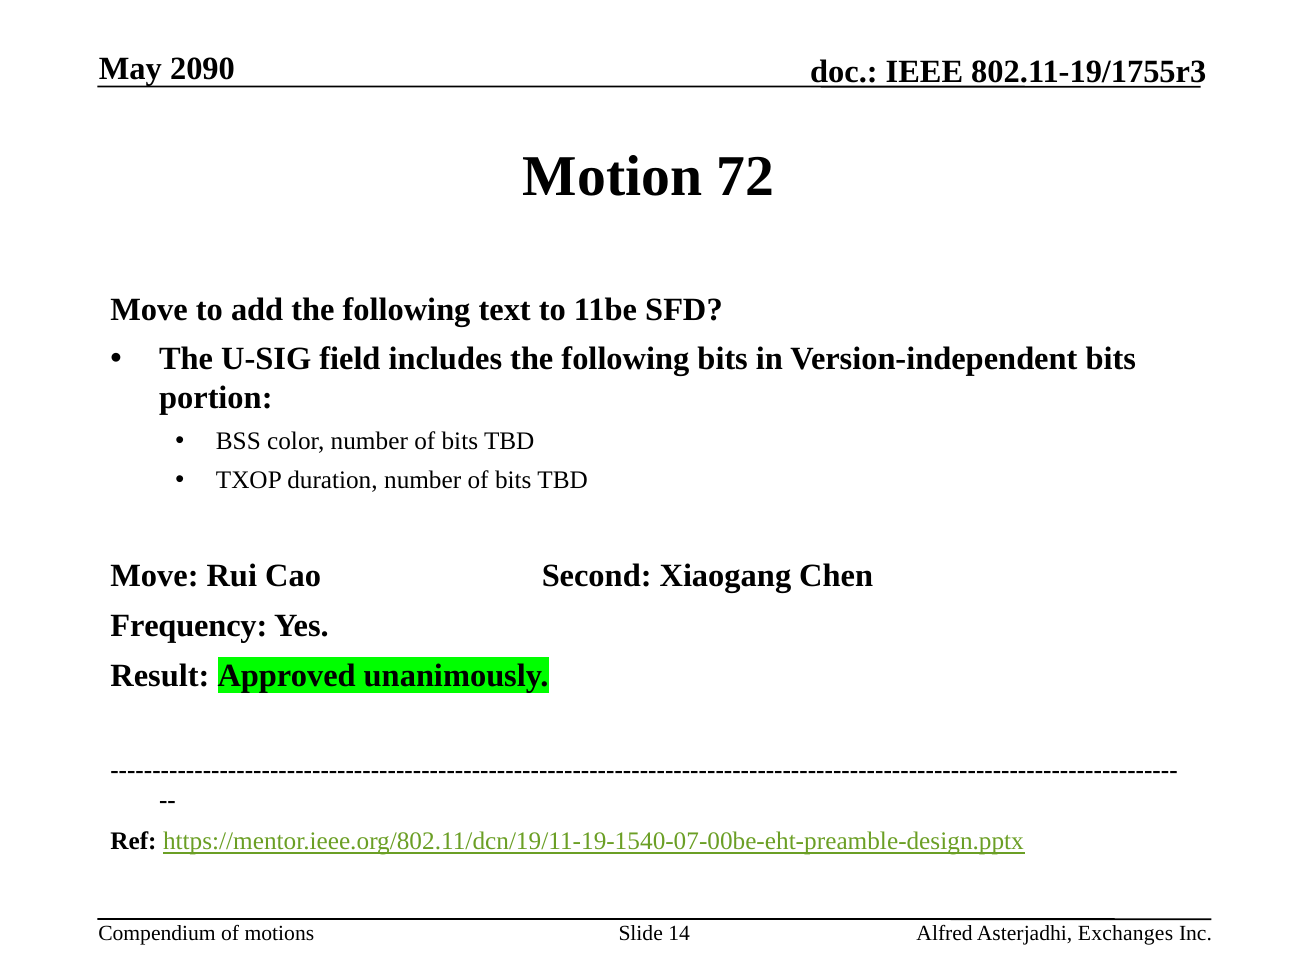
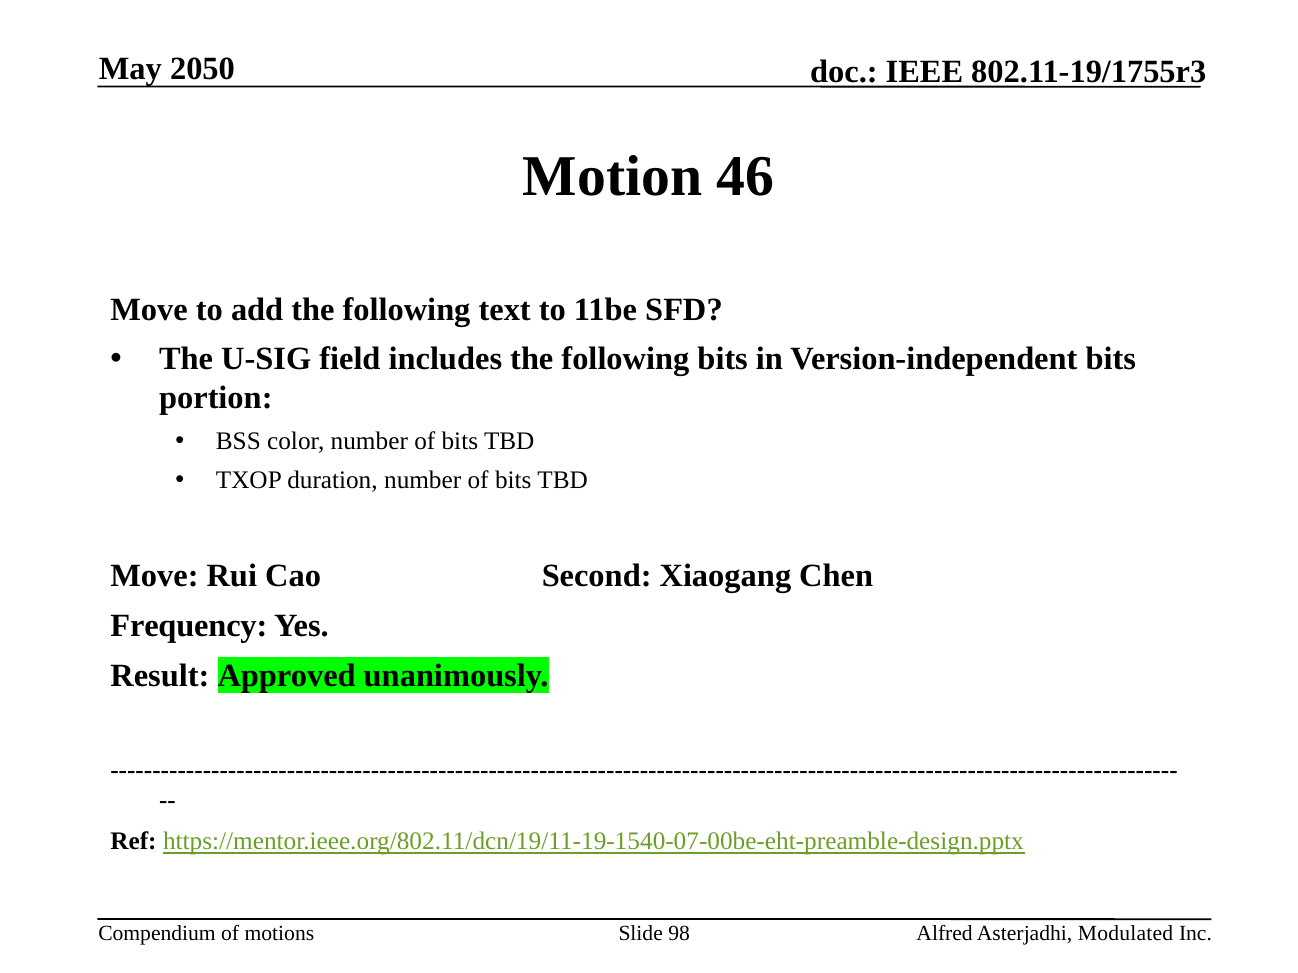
2090: 2090 -> 2050
72: 72 -> 46
14: 14 -> 98
Exchanges: Exchanges -> Modulated
